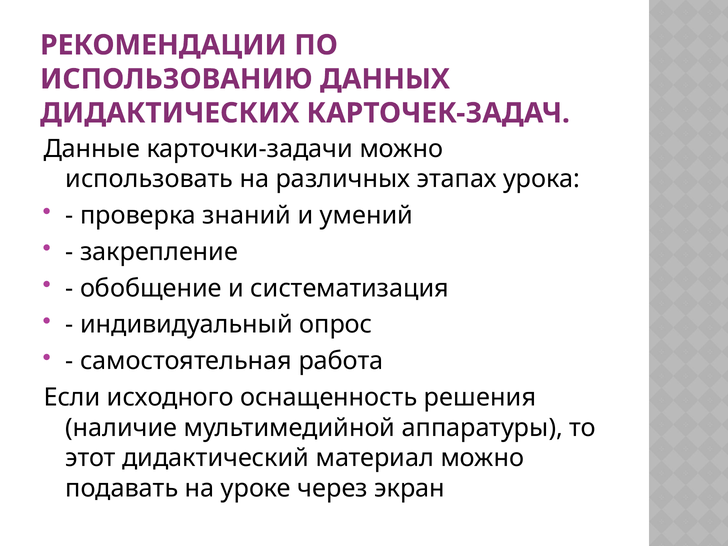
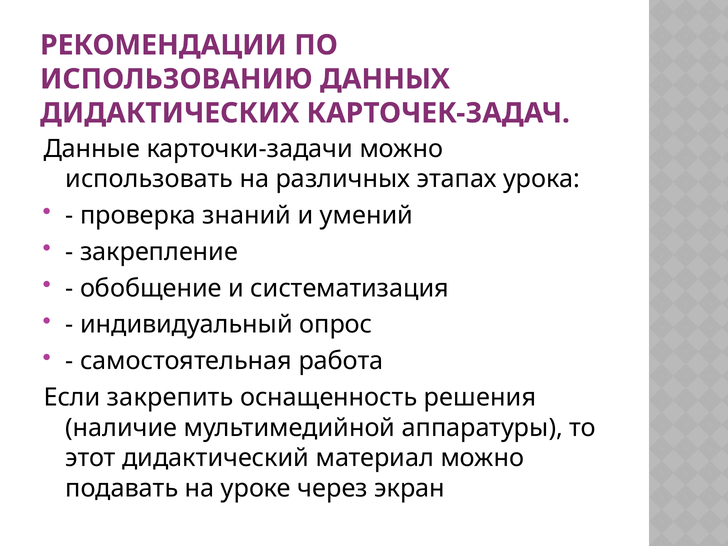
исходного: исходного -> закрепить
